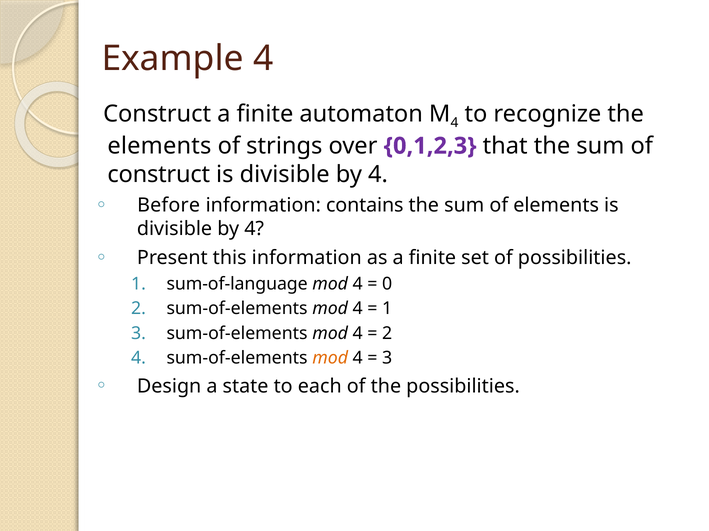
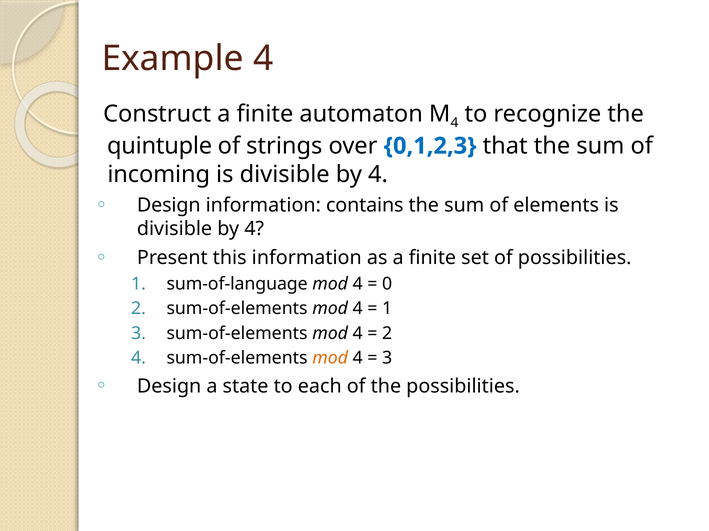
elements at (159, 146): elements -> quintuple
0,1,2,3 colour: purple -> blue
construct at (159, 175): construct -> incoming
Before at (169, 206): Before -> Design
